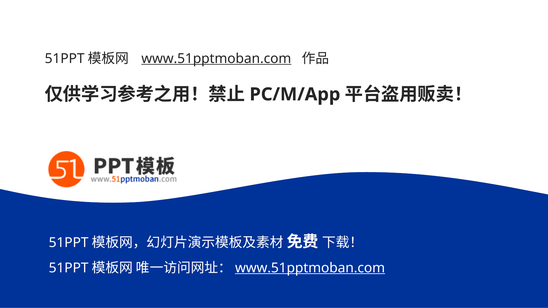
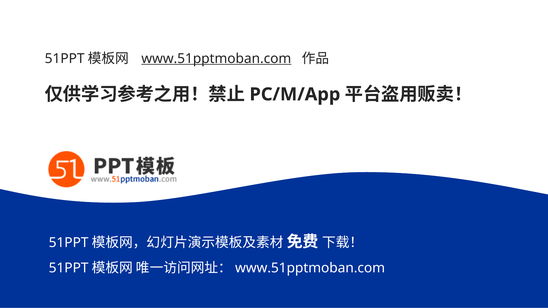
www.51pptmoban.com at (310, 268) underline: present -> none
